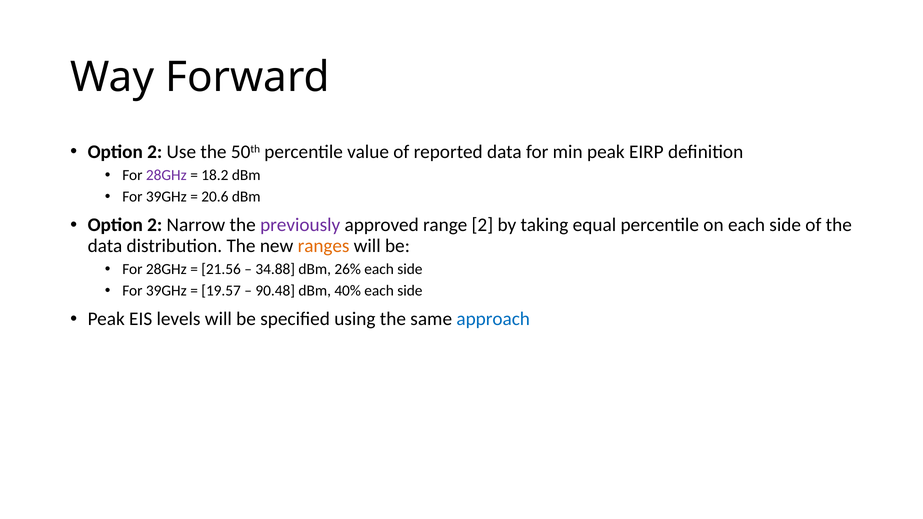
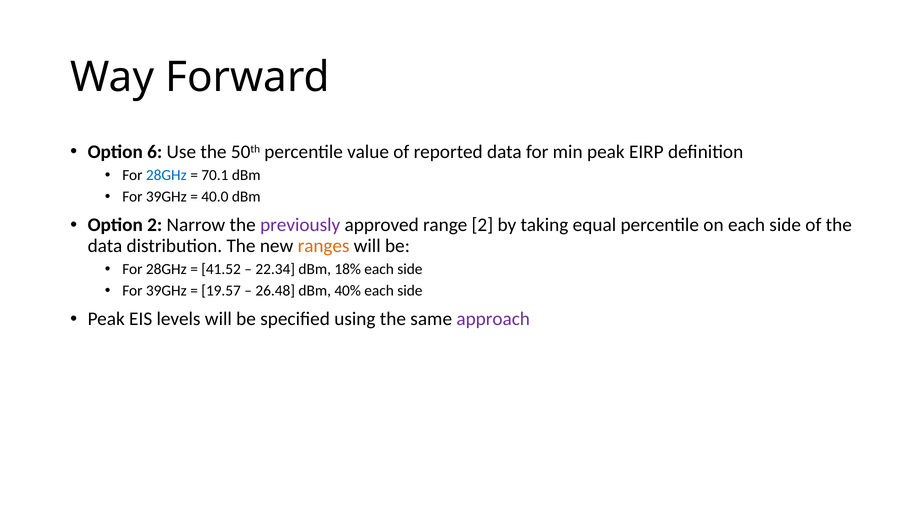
2 at (155, 152): 2 -> 6
28GHz at (166, 175) colour: purple -> blue
18.2: 18.2 -> 70.1
20.6: 20.6 -> 40.0
21.56: 21.56 -> 41.52
34.88: 34.88 -> 22.34
26%: 26% -> 18%
90.48: 90.48 -> 26.48
approach colour: blue -> purple
